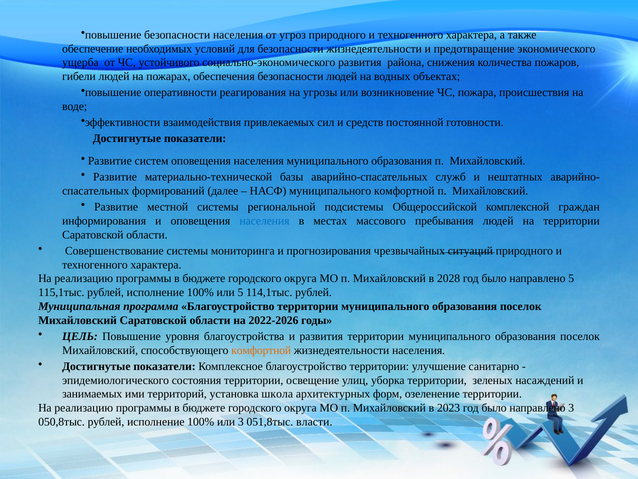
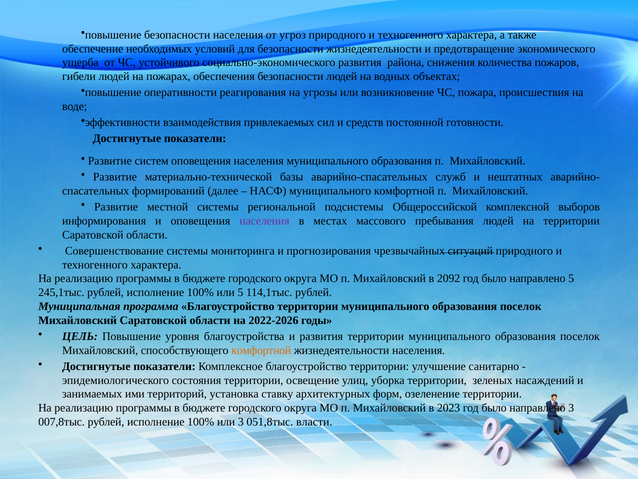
граждан: граждан -> выборов
населения at (265, 221) colour: blue -> purple
2028: 2028 -> 2092
115,1тыс: 115,1тыс -> 245,1тыс
школа: школа -> ставку
050,8тыс: 050,8тыс -> 007,8тыс
